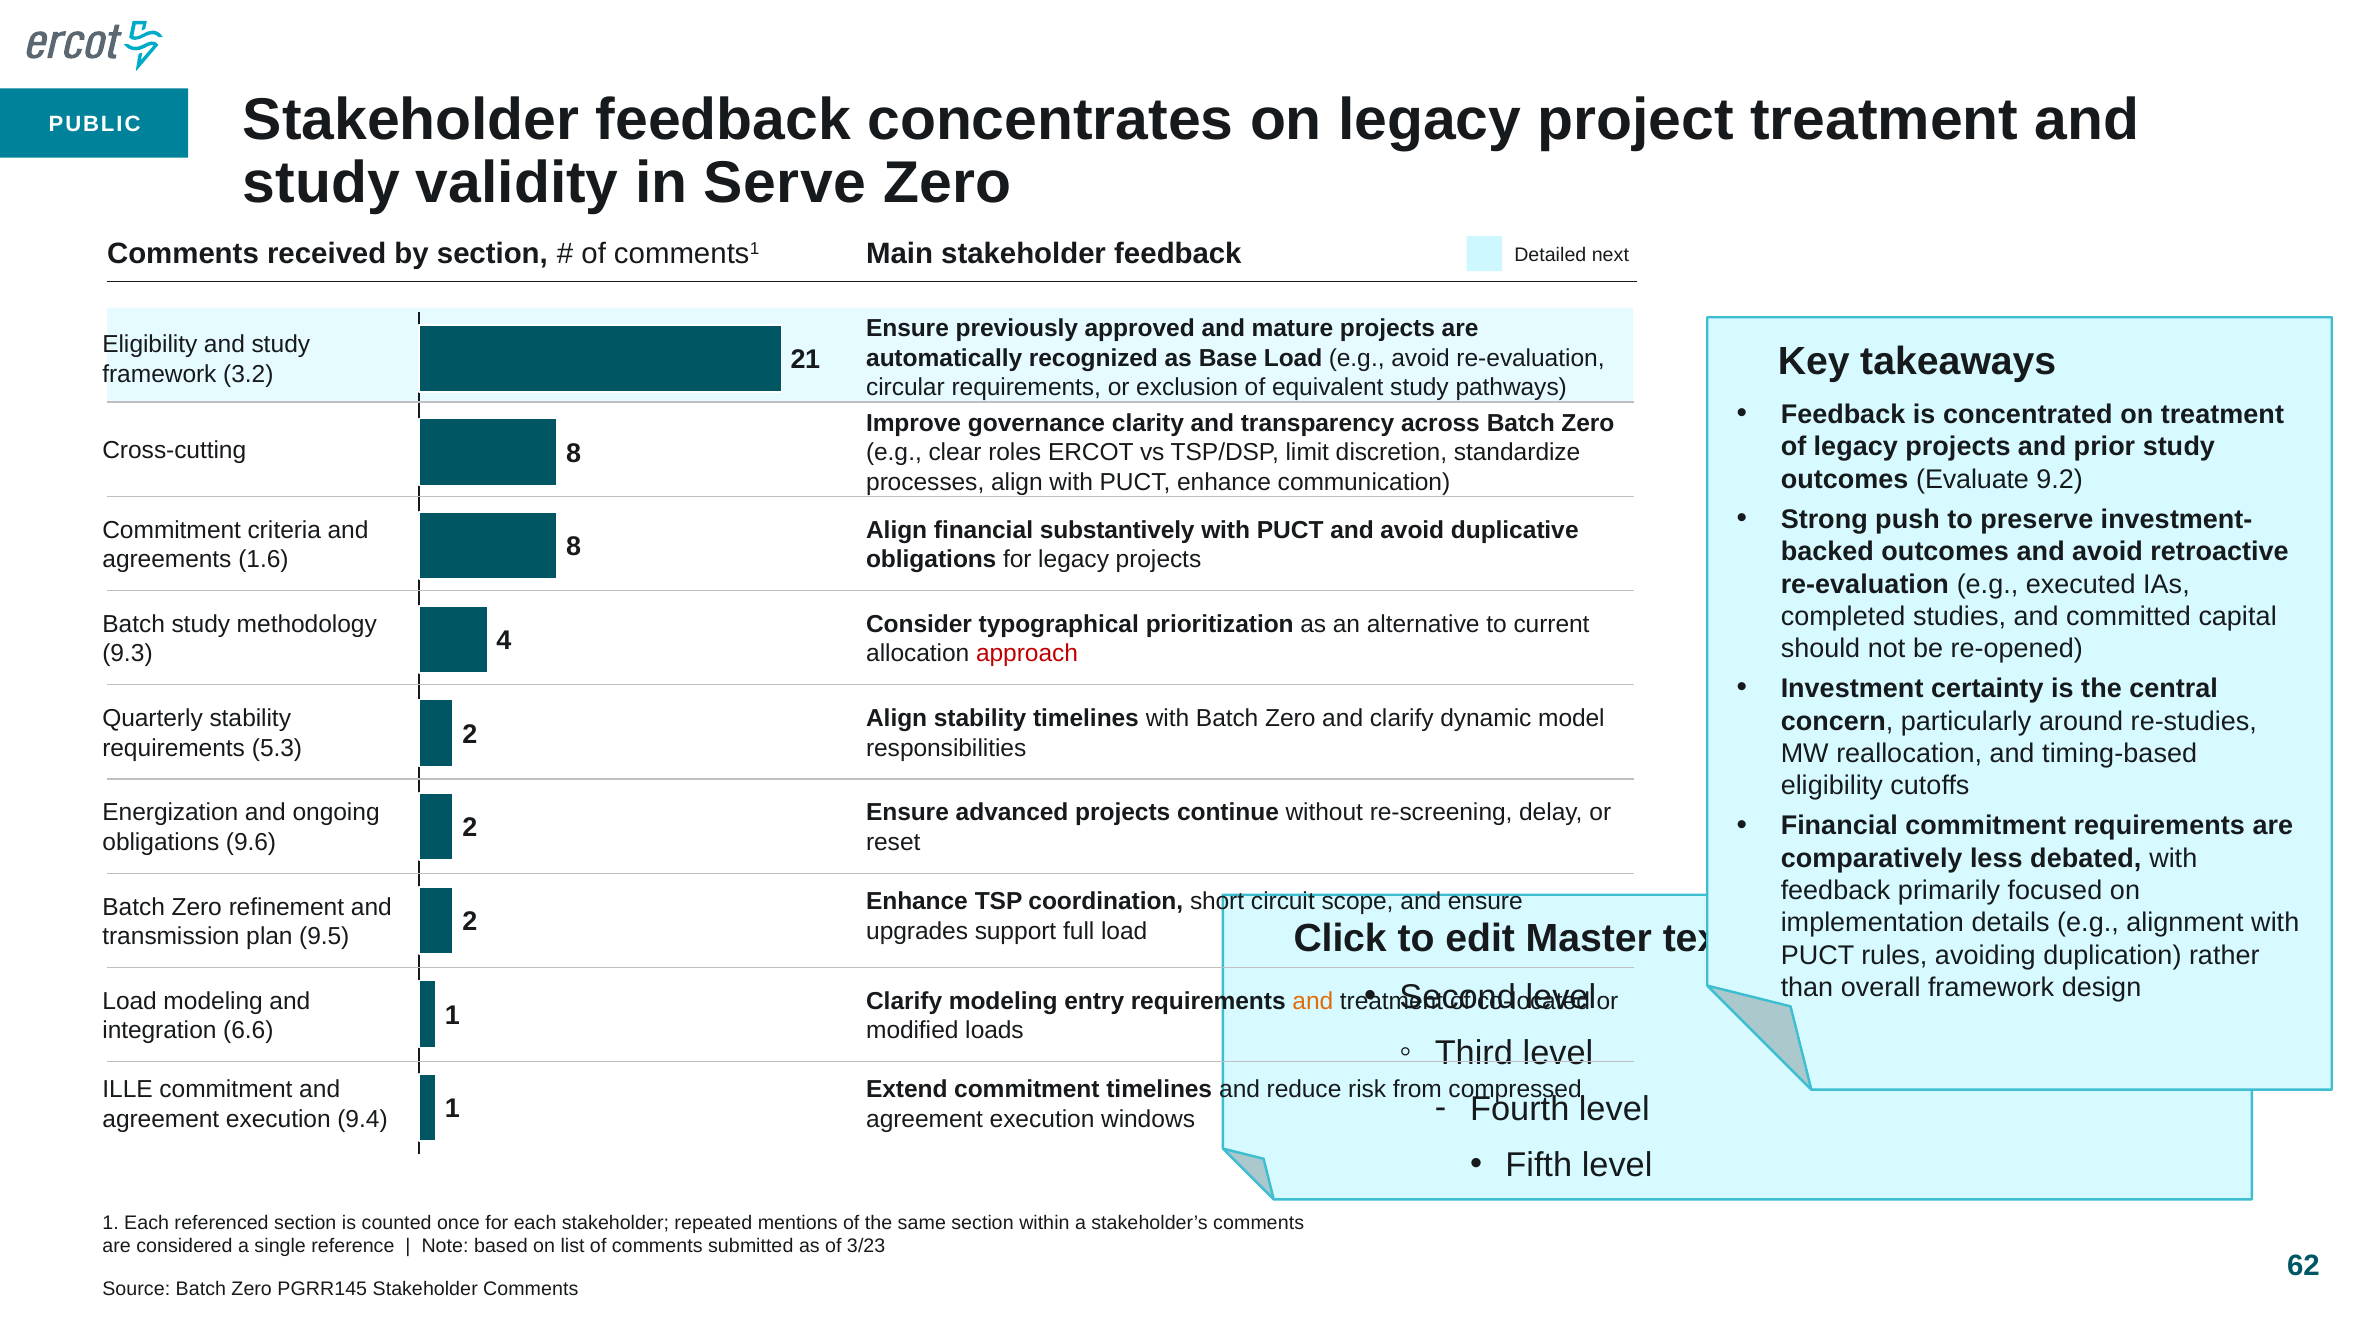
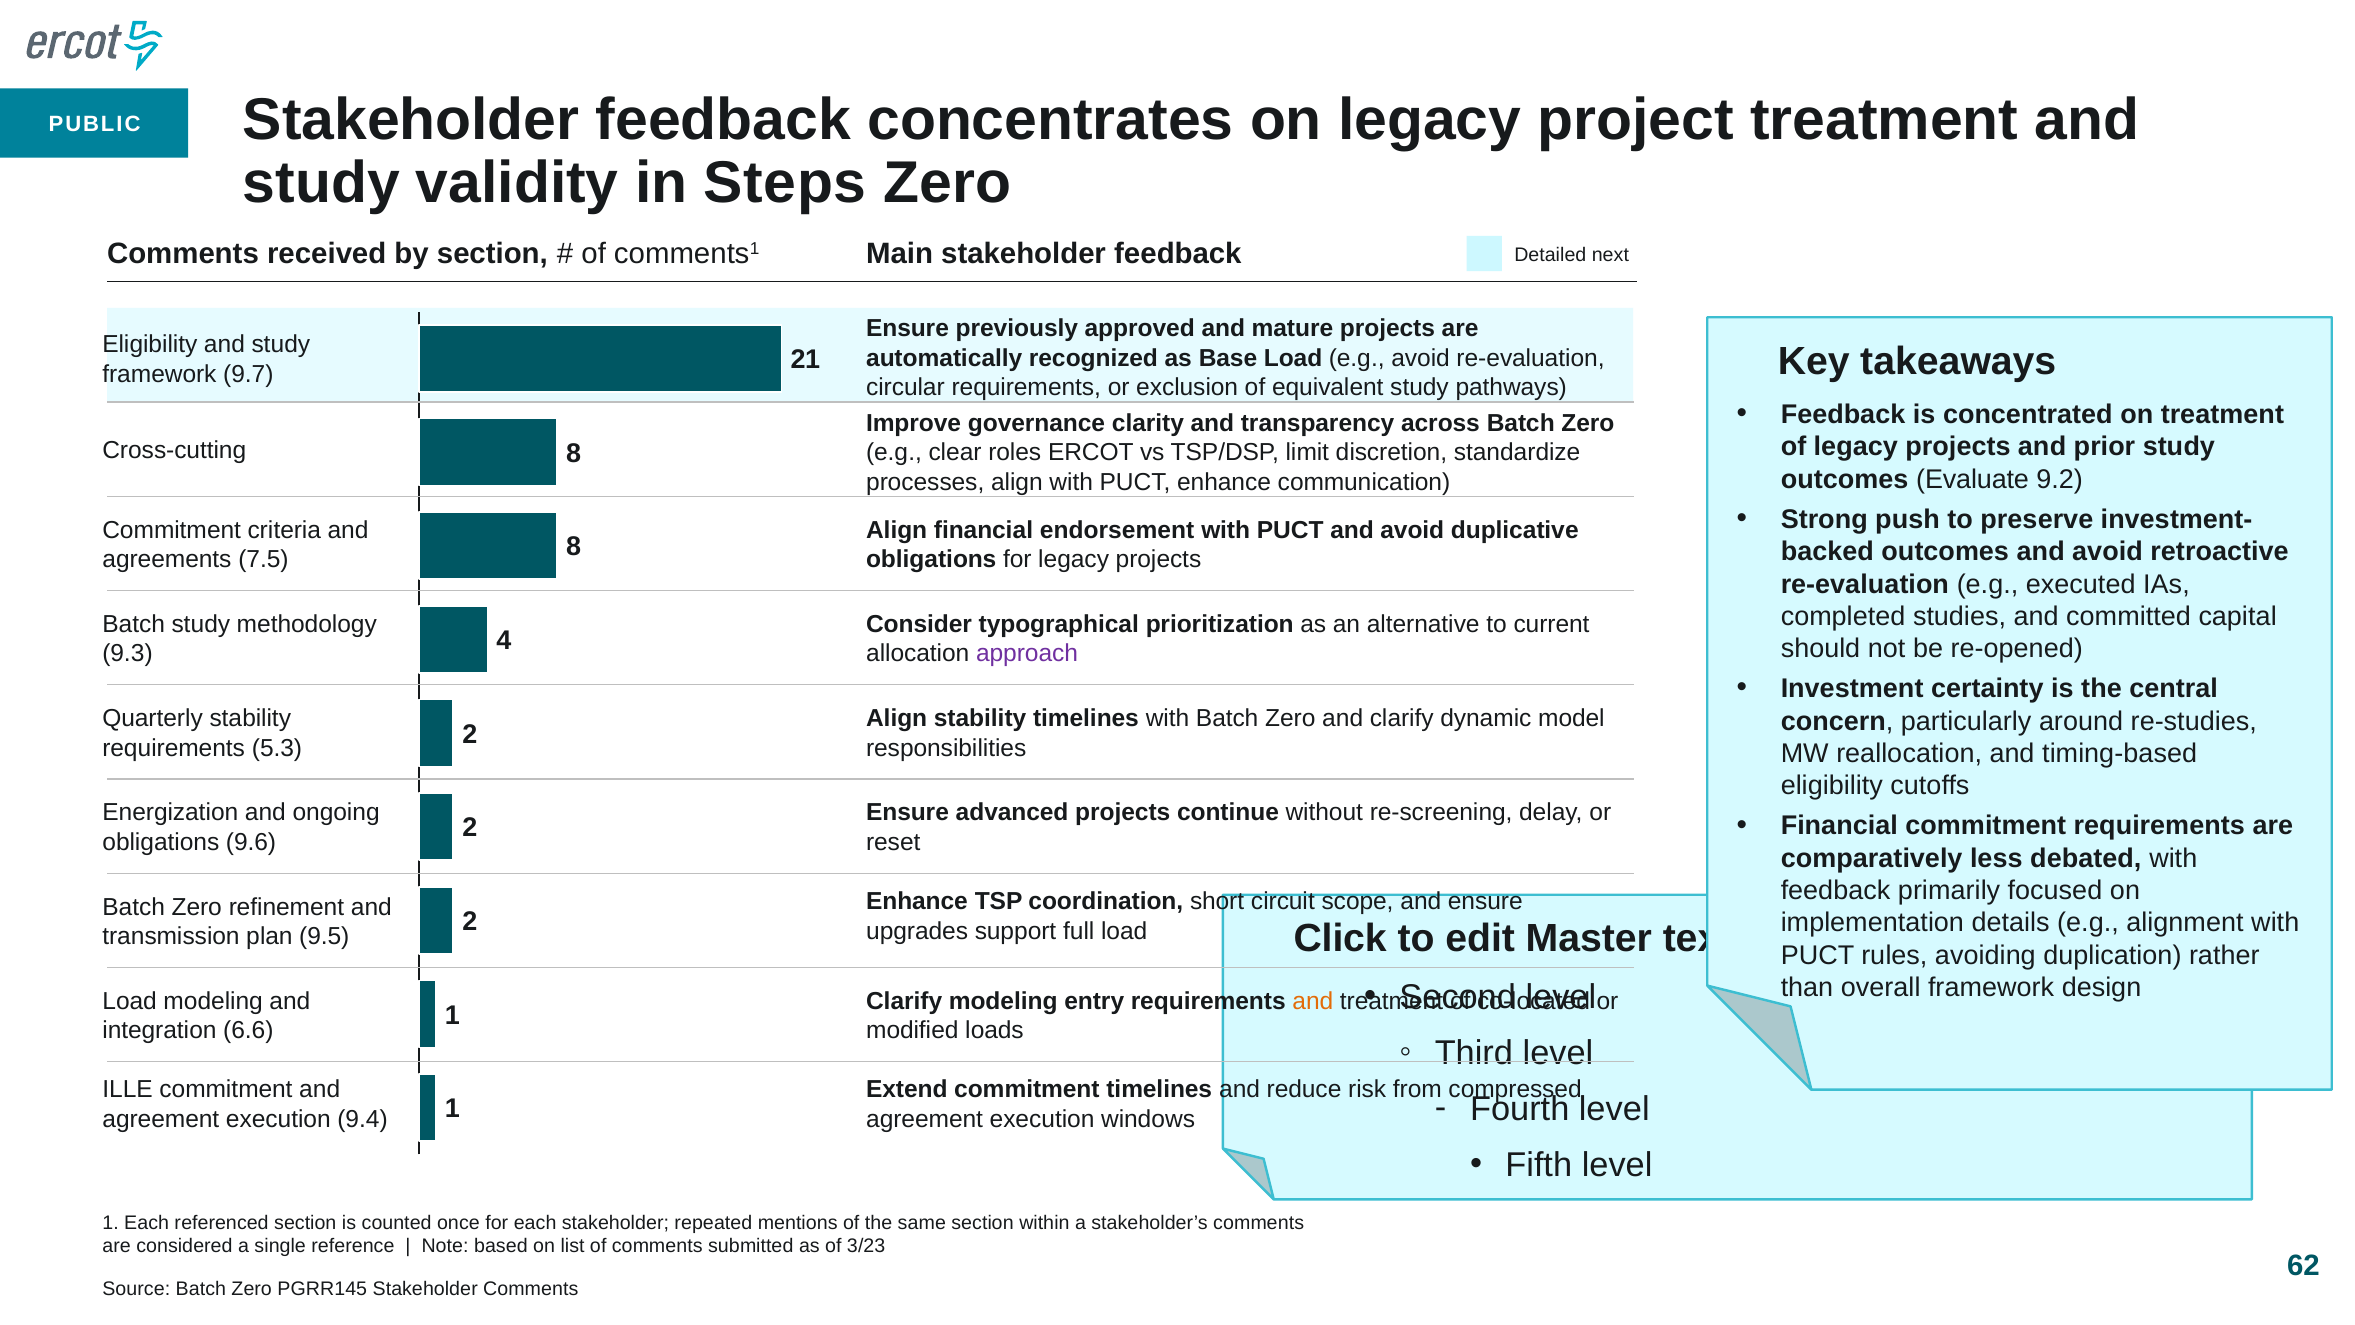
Serve: Serve -> Steps
3.2: 3.2 -> 9.7
substantively: substantively -> endorsement
1.6: 1.6 -> 7.5
approach colour: red -> purple
